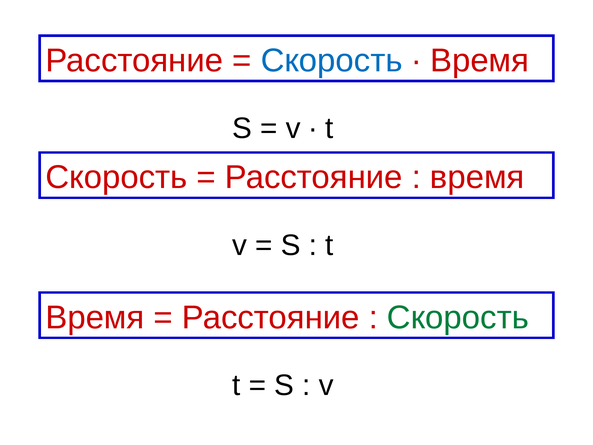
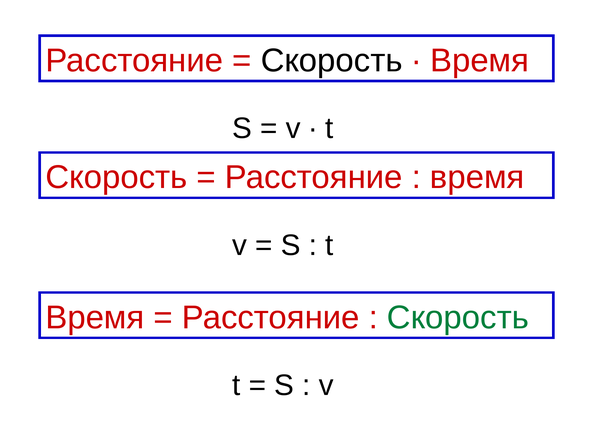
Скорость at (332, 61) colour: blue -> black
